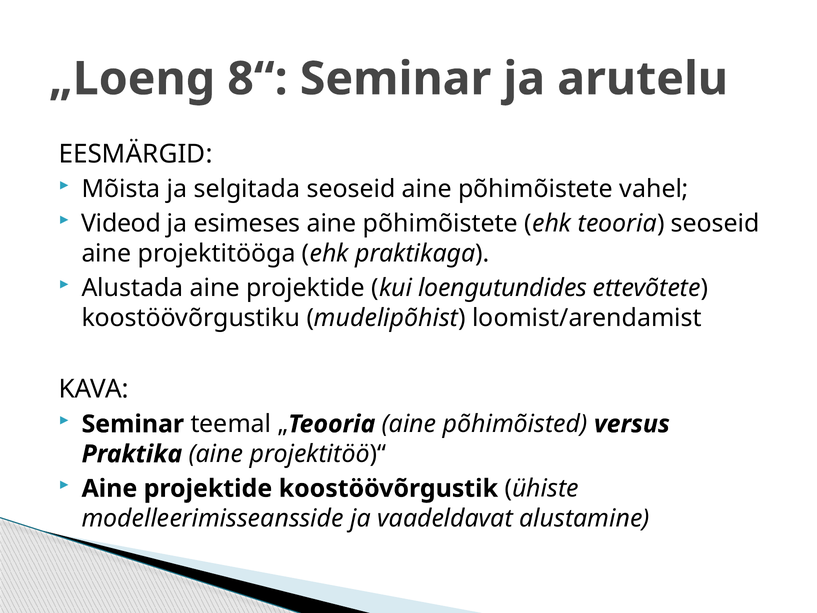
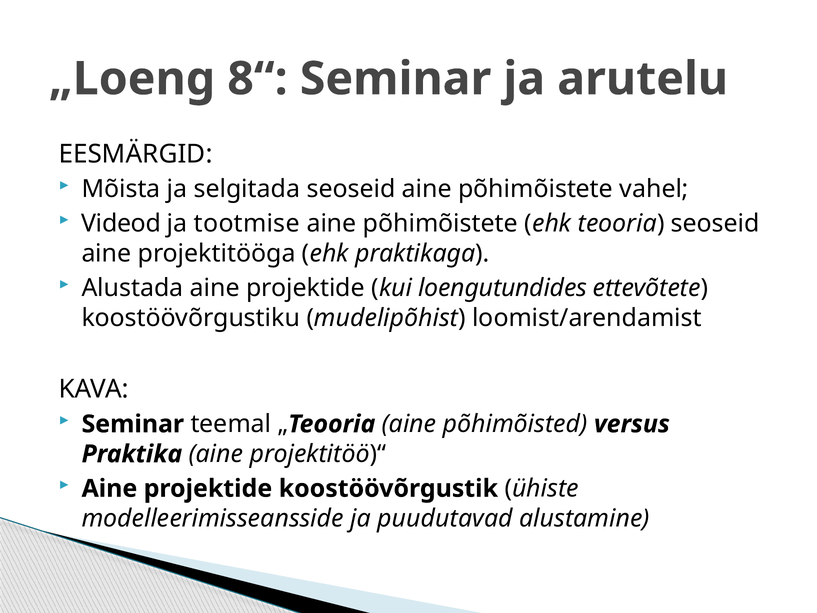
esimeses: esimeses -> tootmise
vaadeldavat: vaadeldavat -> puudutavad
